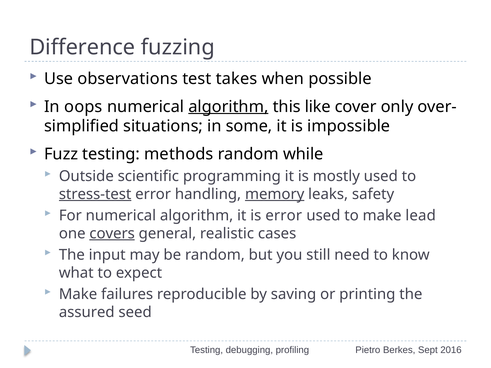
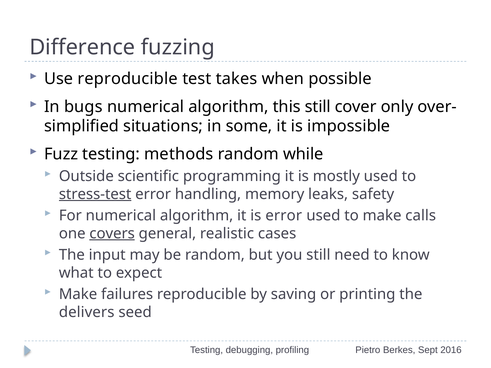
Use observations: observations -> reproducible
oops: oops -> bugs
algorithm at (228, 107) underline: present -> none
this like: like -> still
memory underline: present -> none
lead: lead -> calls
assured: assured -> delivers
